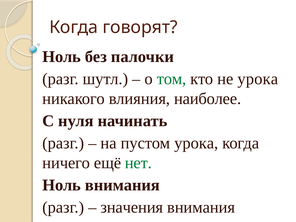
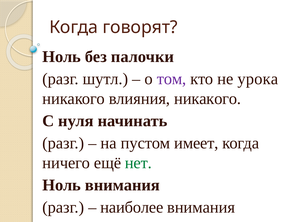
том colour: green -> purple
влияния наиболее: наиболее -> никакого
пустом урока: урока -> имеет
значения: значения -> наиболее
